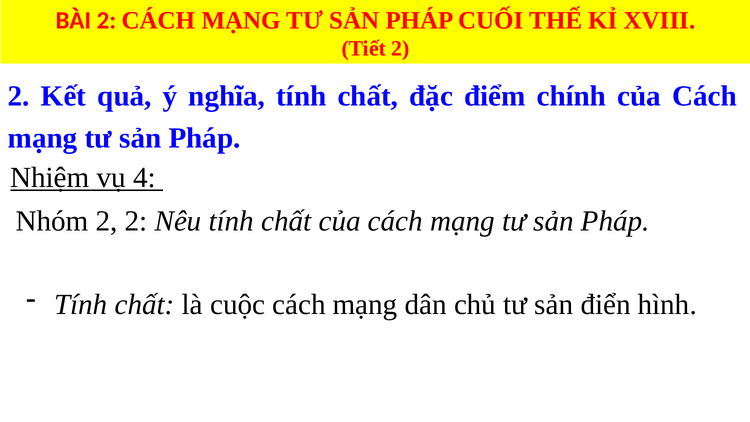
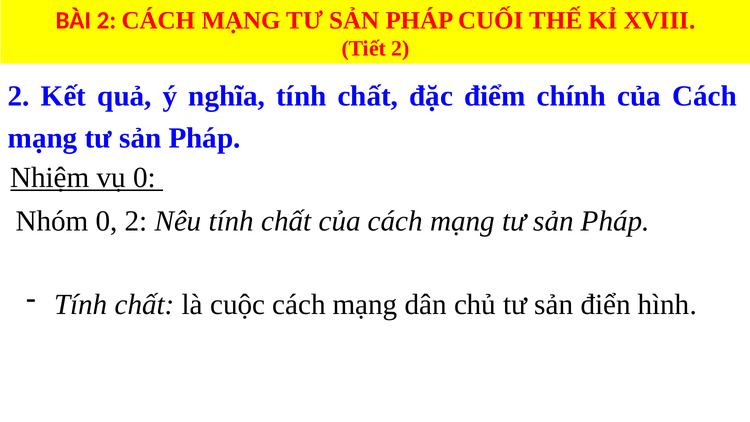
vụ 4: 4 -> 0
Nhóm 2: 2 -> 0
